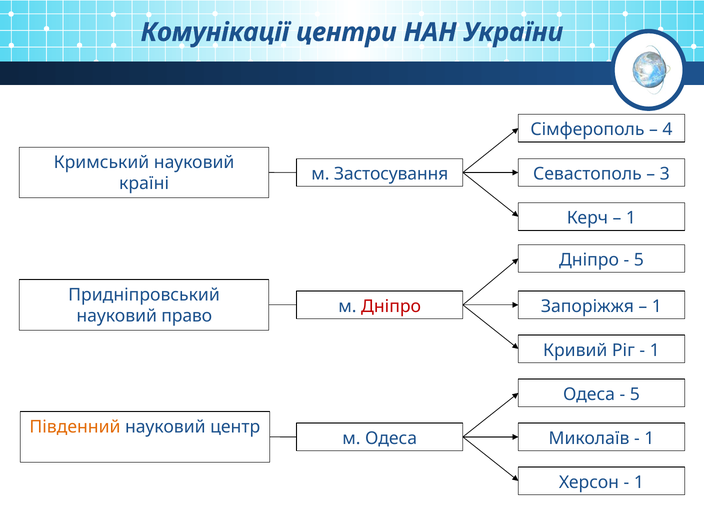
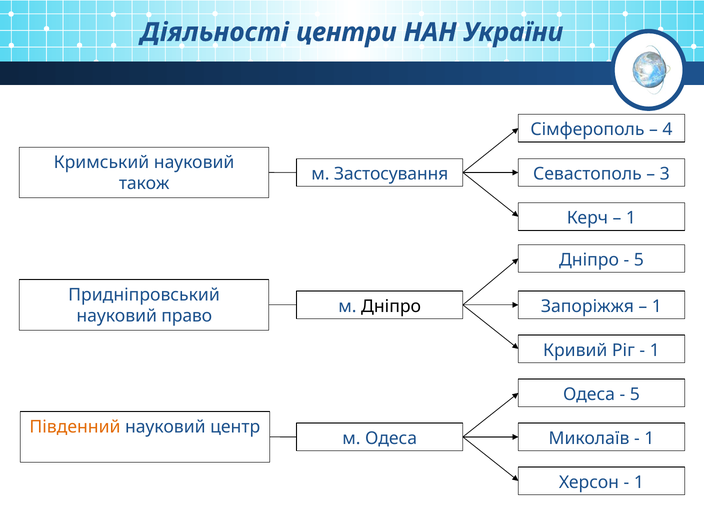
Комунікації: Комунікації -> Діяльності
країні: країні -> також
Дніпро at (391, 306) colour: red -> black
